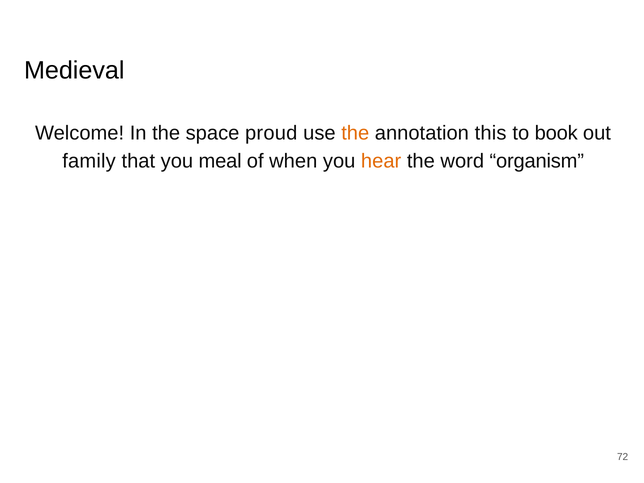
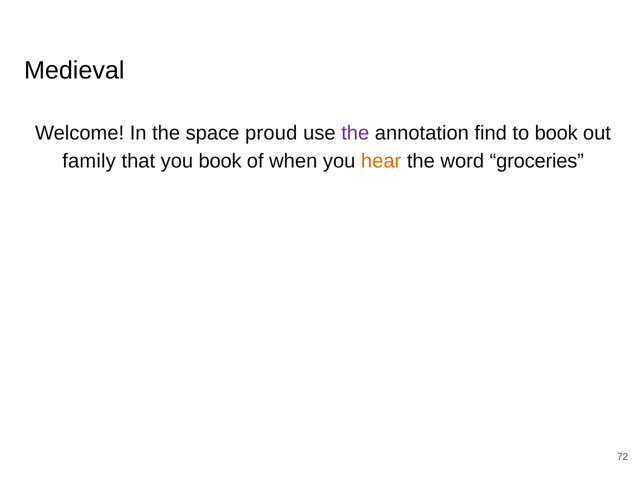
the at (355, 133) colour: orange -> purple
this: this -> find
you meal: meal -> book
organism: organism -> groceries
